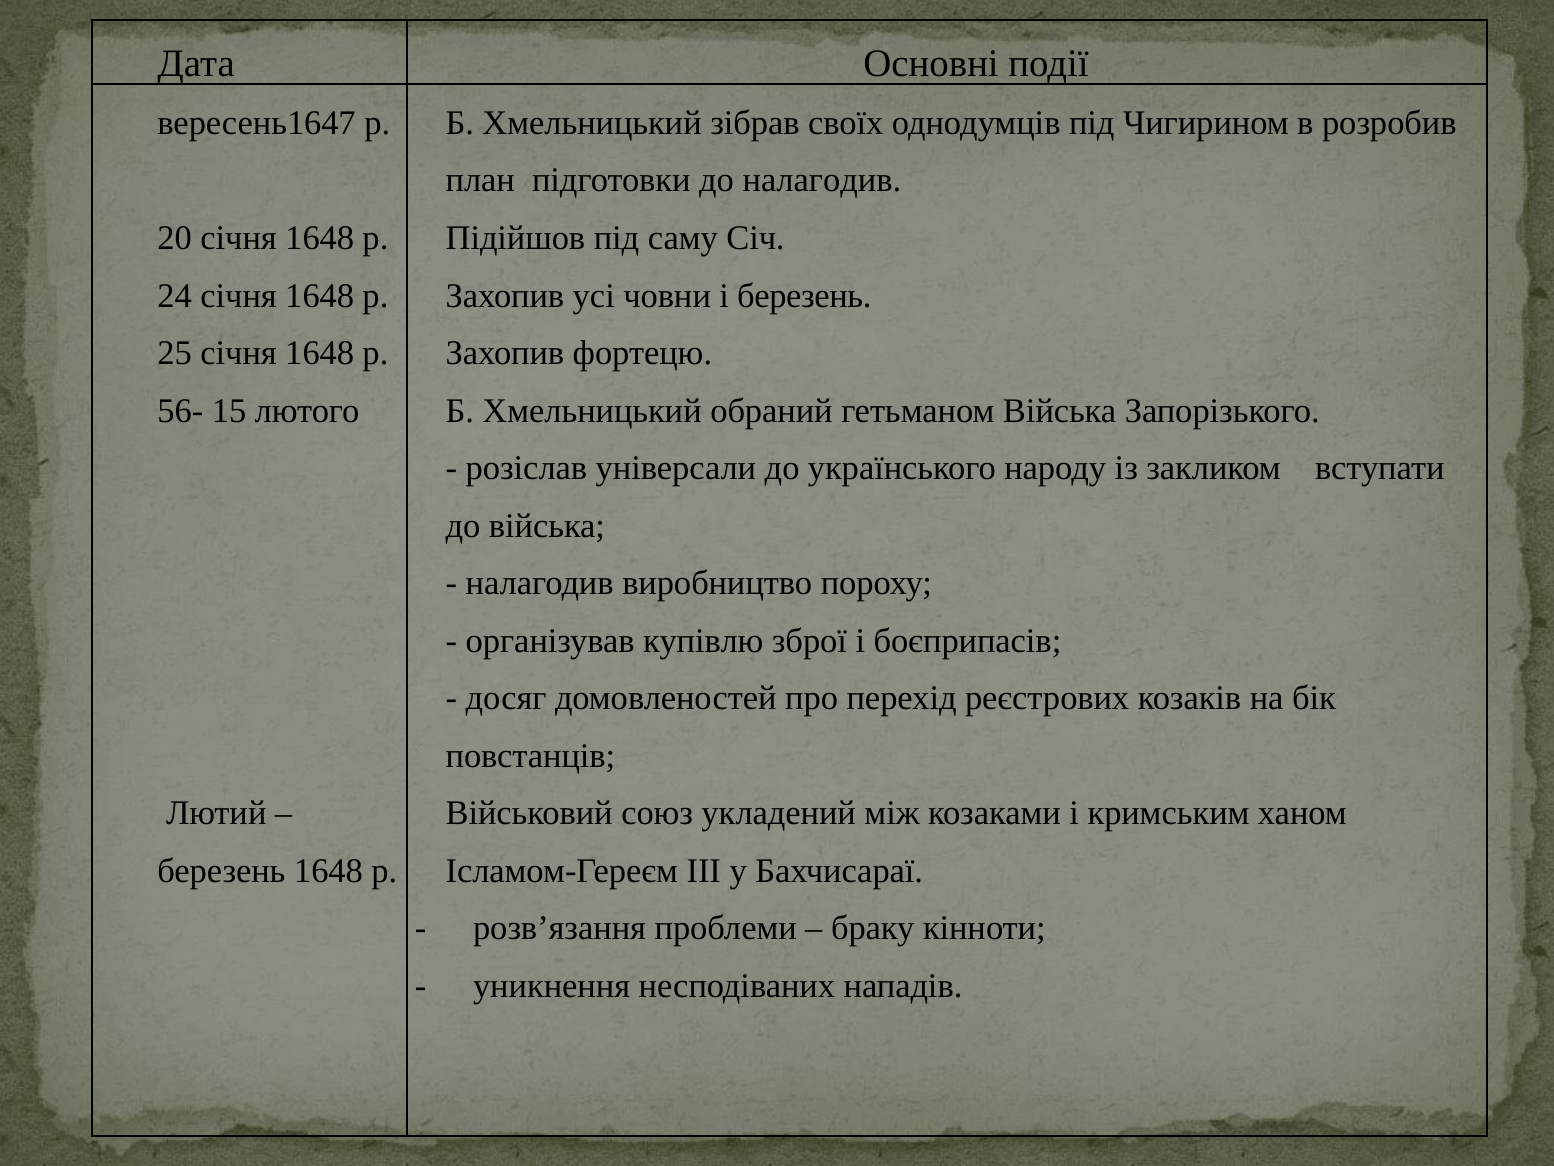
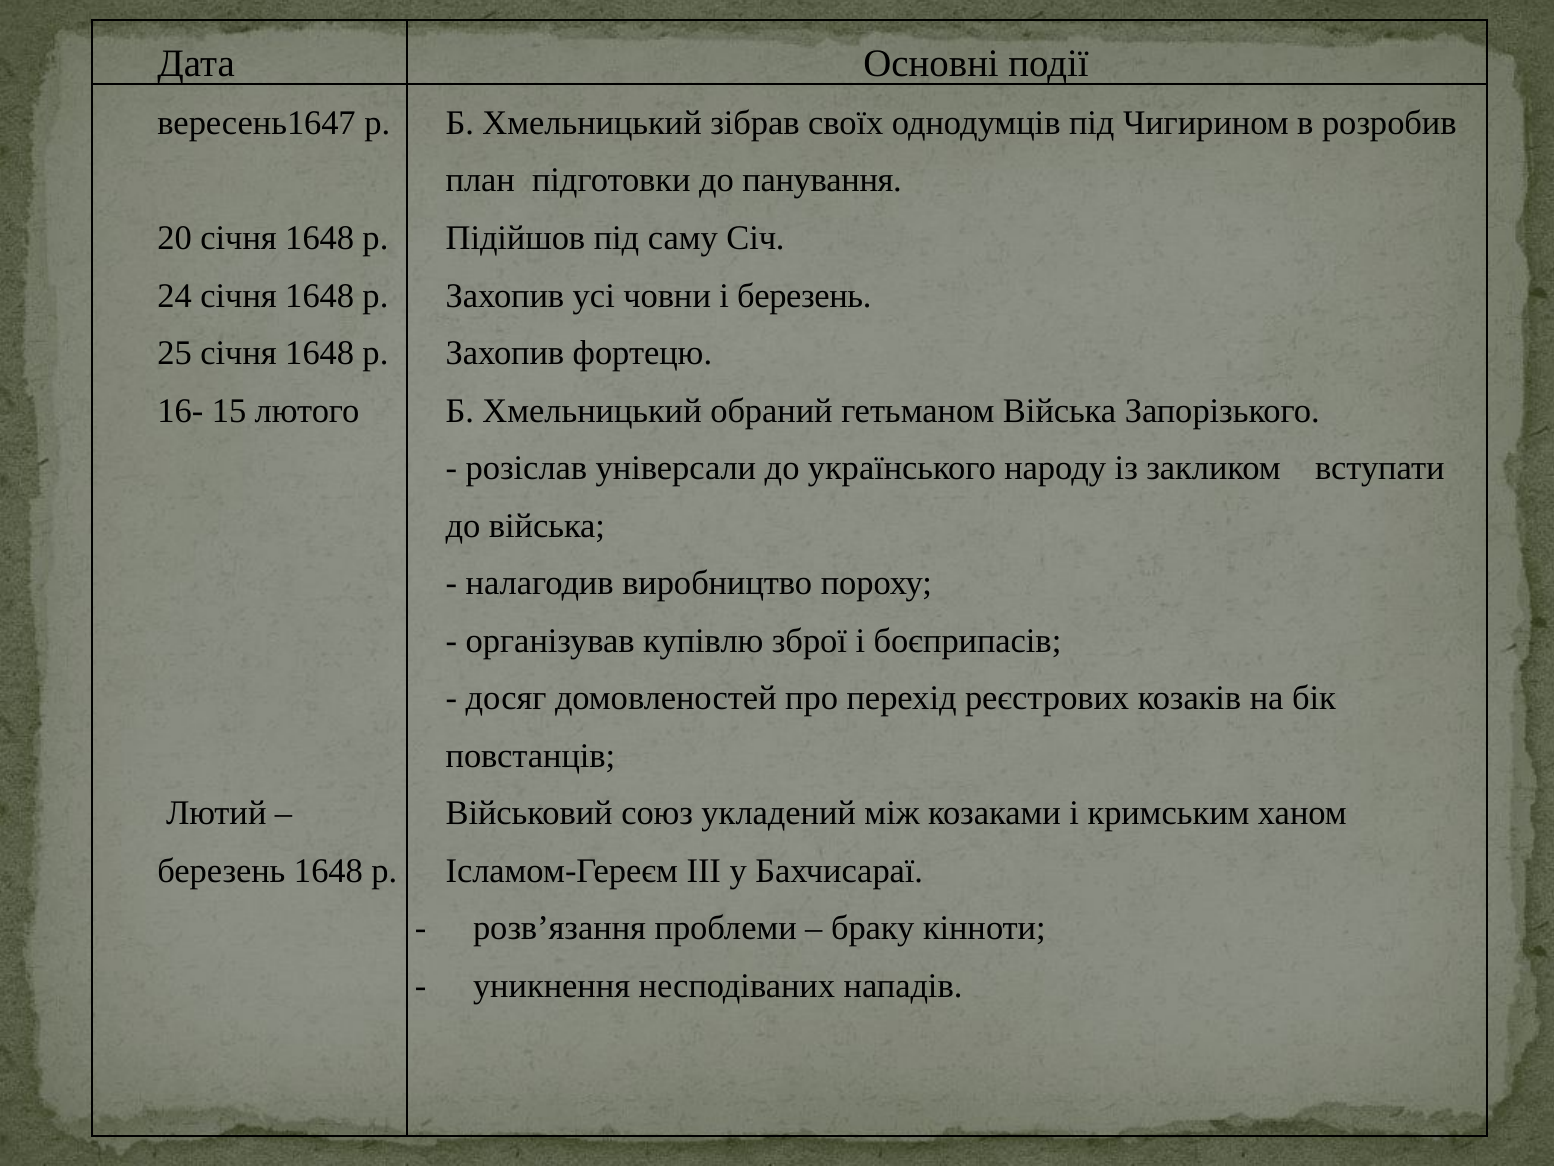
до налагодив: налагодив -> панування
56-: 56- -> 16-
